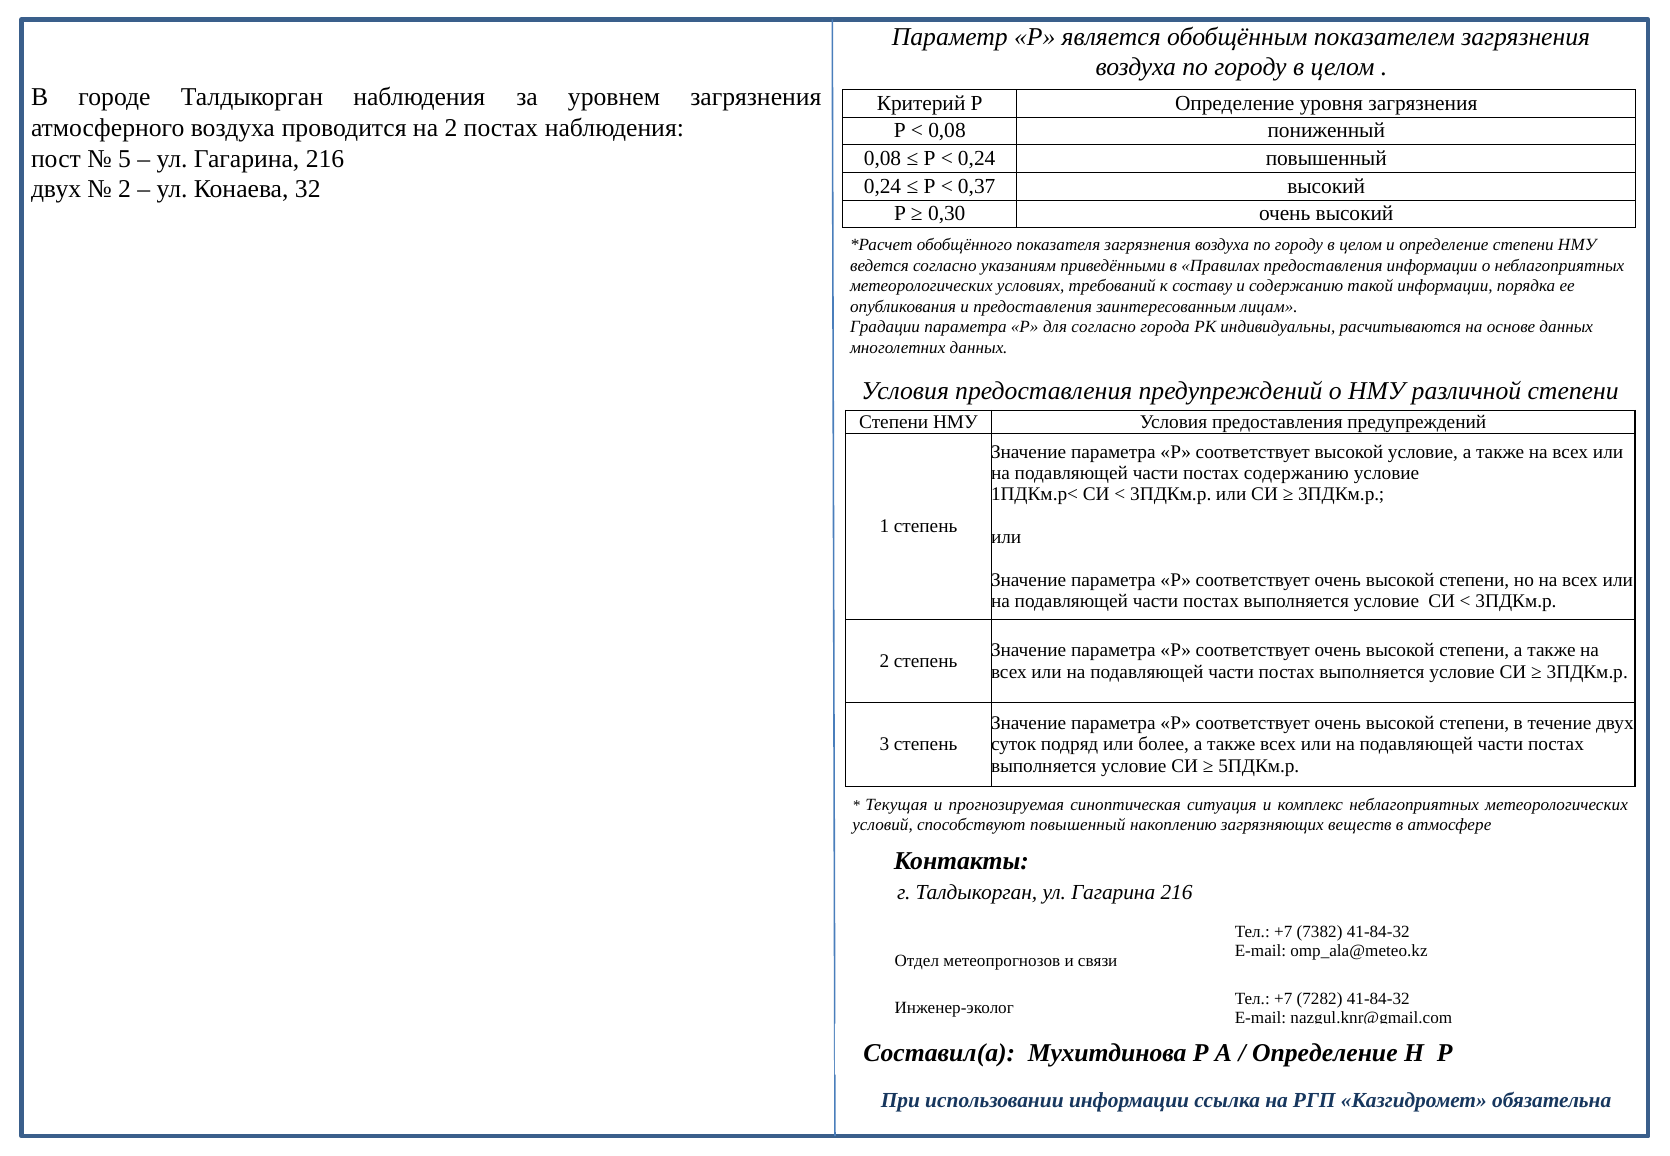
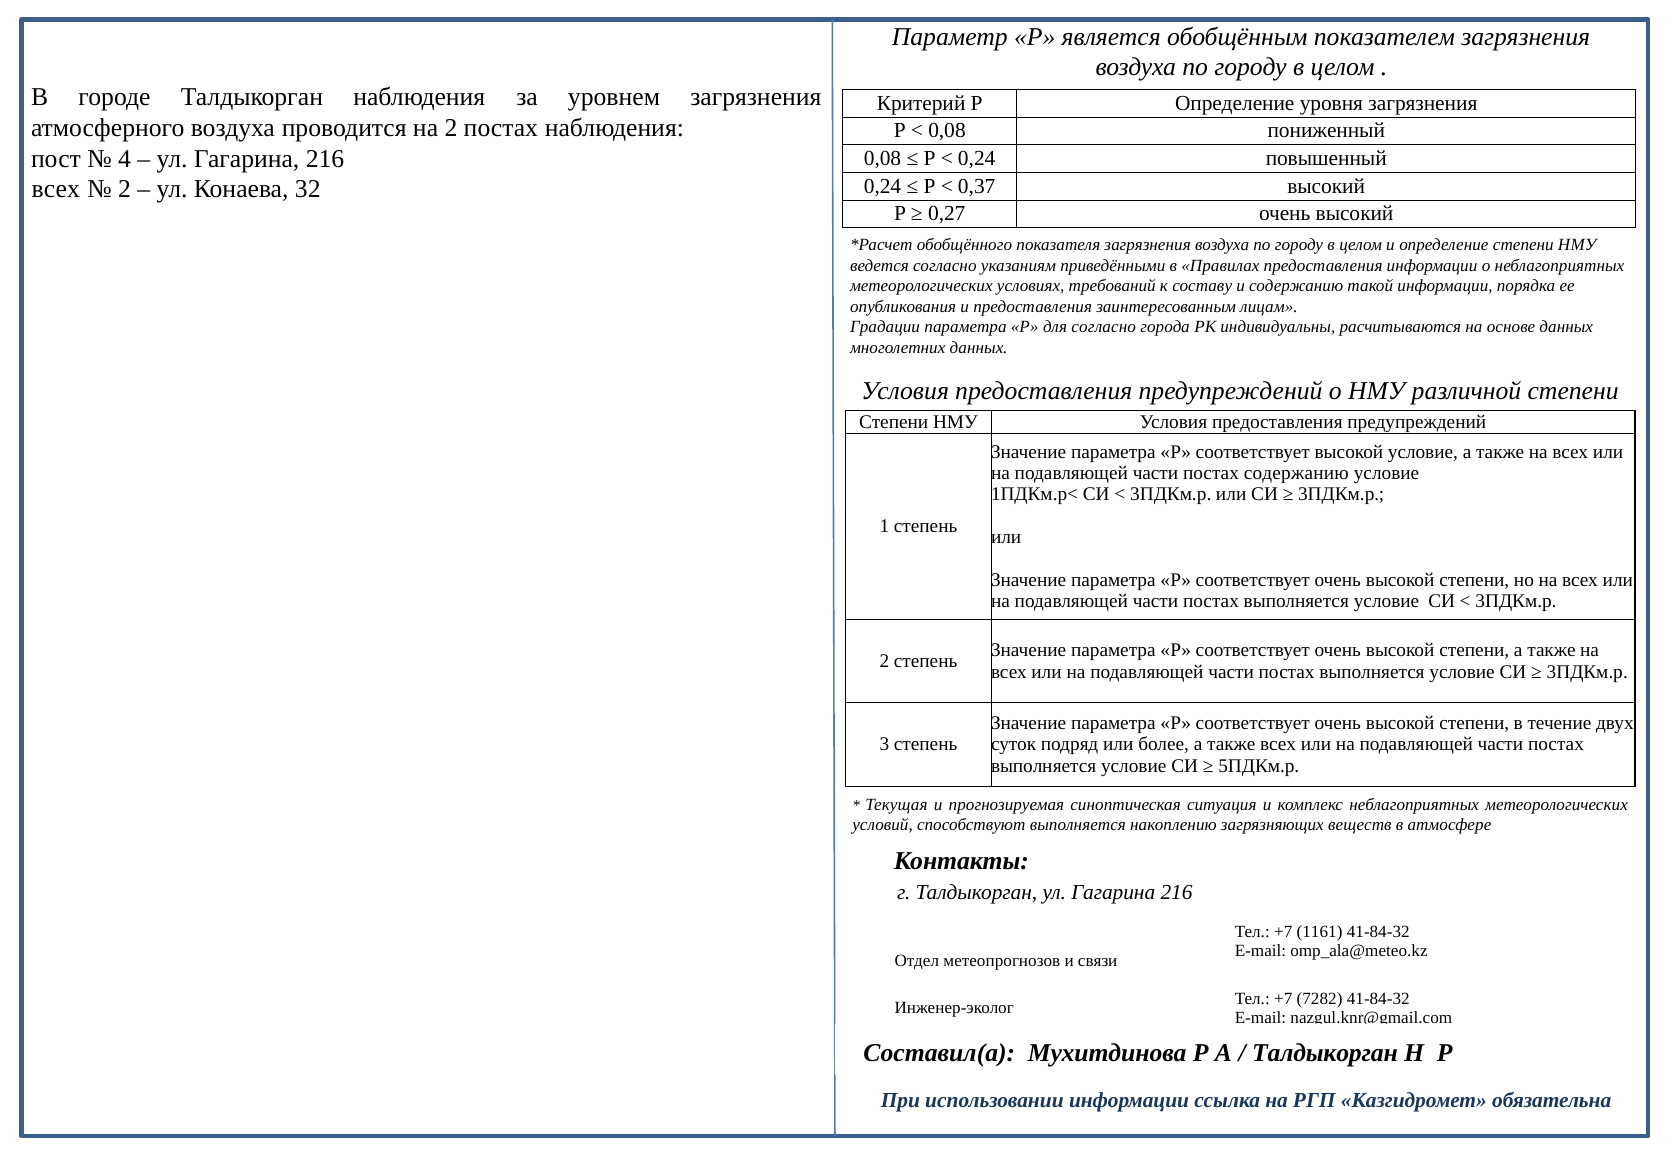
5: 5 -> 4
двух at (56, 189): двух -> всех
0,30: 0,30 -> 0,27
способствуют повышенный: повышенный -> выполняется
7382: 7382 -> 1161
Определение at (1325, 1053): Определение -> Талдыкорган
